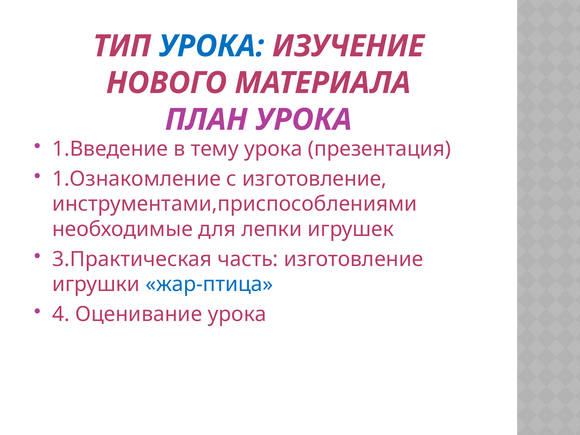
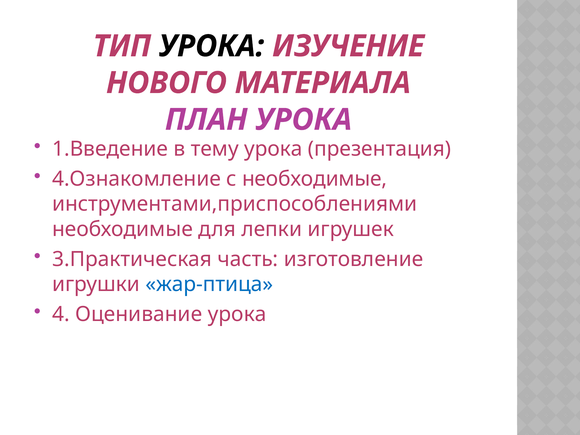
УРОКА at (212, 46) colour: blue -> black
1.Ознакомление: 1.Ознакомление -> 4.Ознакомление
с изготовление: изготовление -> необходимые
